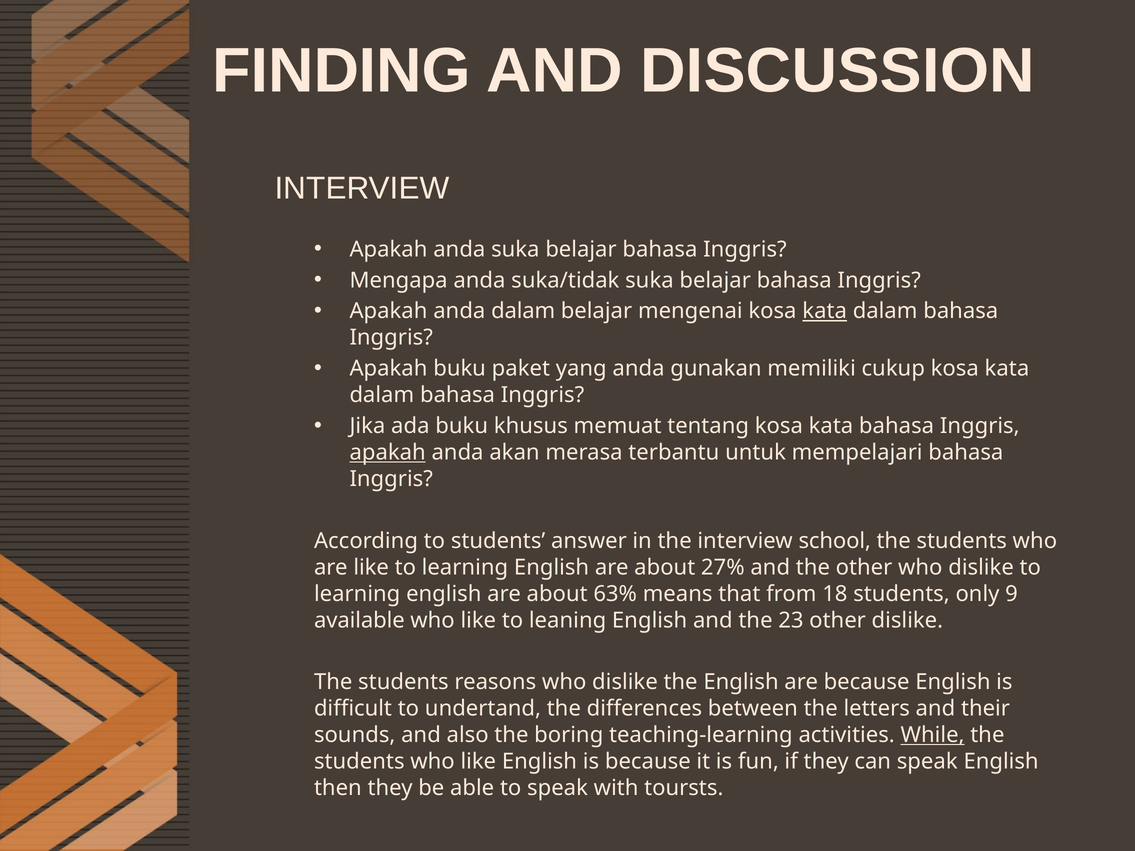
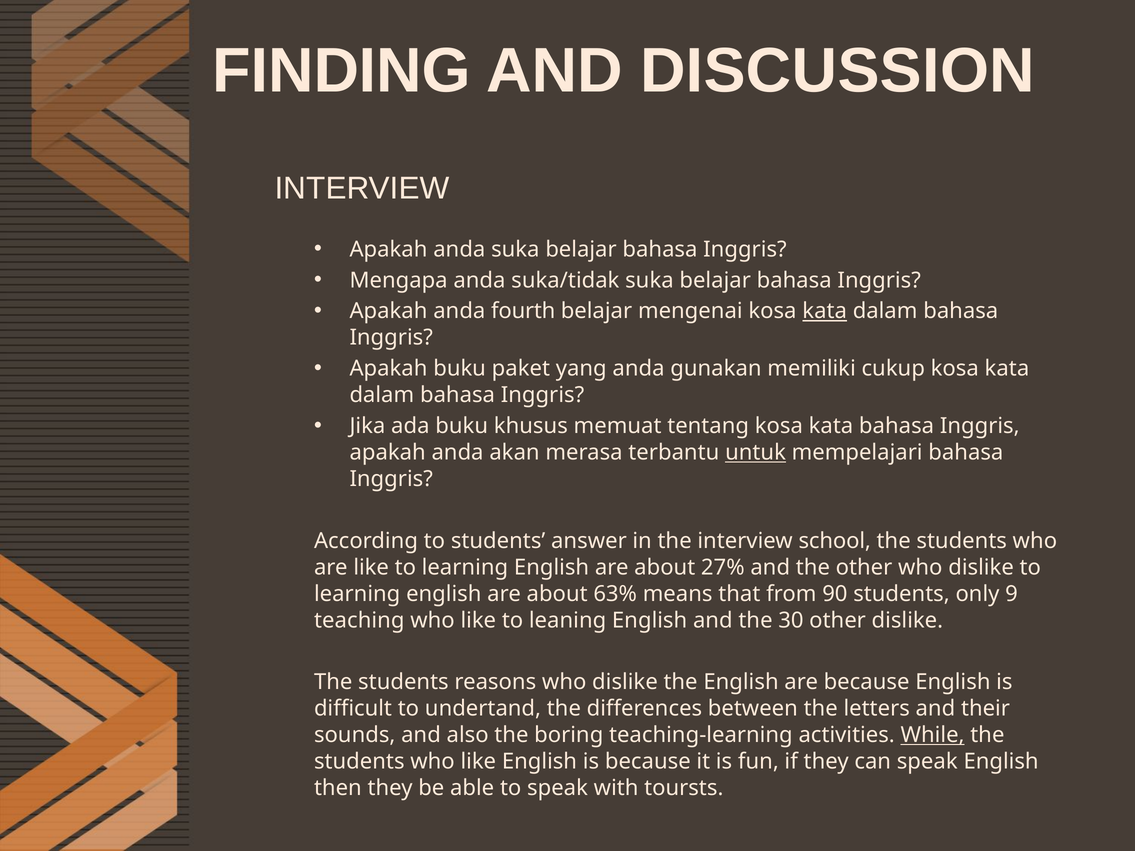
anda dalam: dalam -> fourth
apakah at (388, 453) underline: present -> none
untuk underline: none -> present
18: 18 -> 90
available: available -> teaching
23: 23 -> 30
